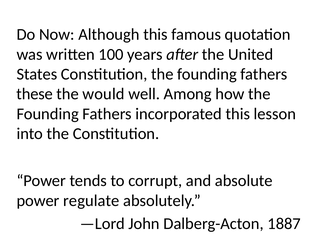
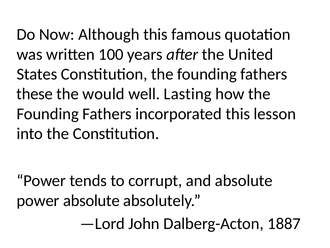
Among: Among -> Lasting
power regulate: regulate -> absolute
